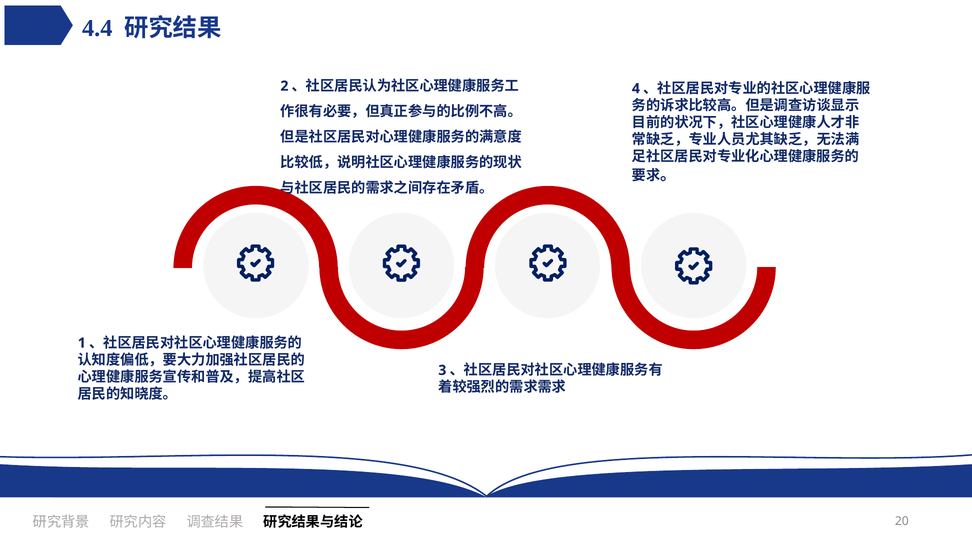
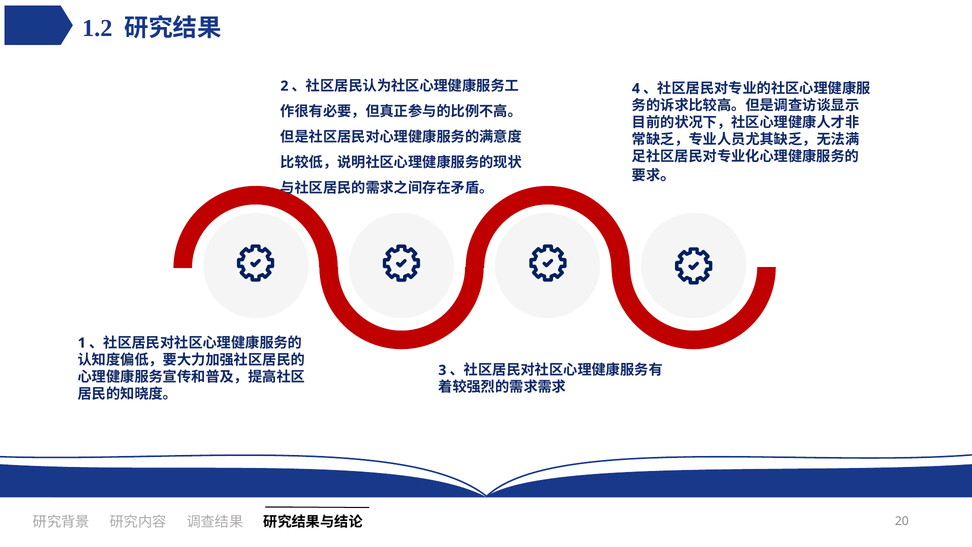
4.4: 4.4 -> 1.2
